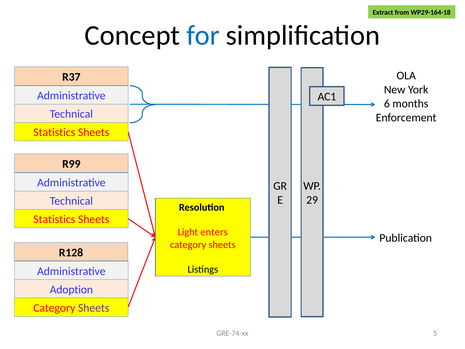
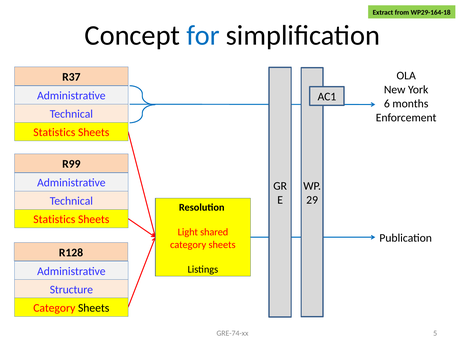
enters: enters -> shared
Adoption: Adoption -> Structure
Sheets at (94, 308) colour: purple -> black
